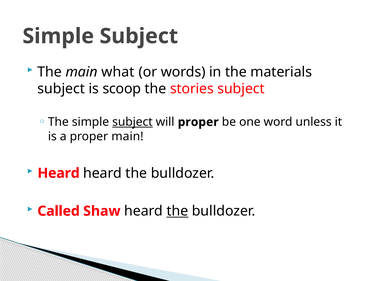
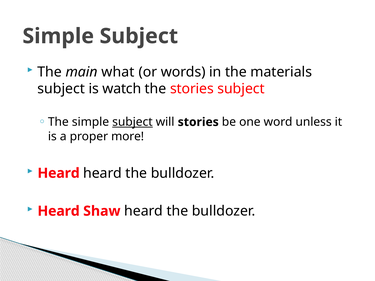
scoop: scoop -> watch
will proper: proper -> stories
proper main: main -> more
Called at (59, 211): Called -> Heard
the at (177, 211) underline: present -> none
